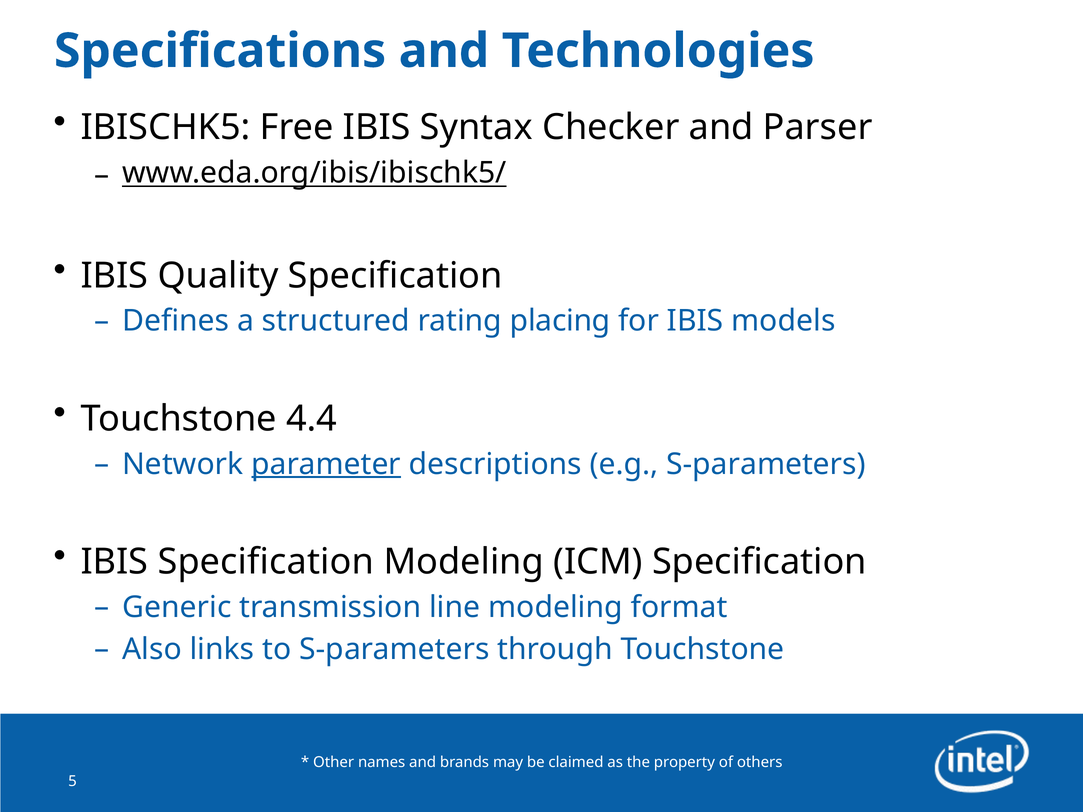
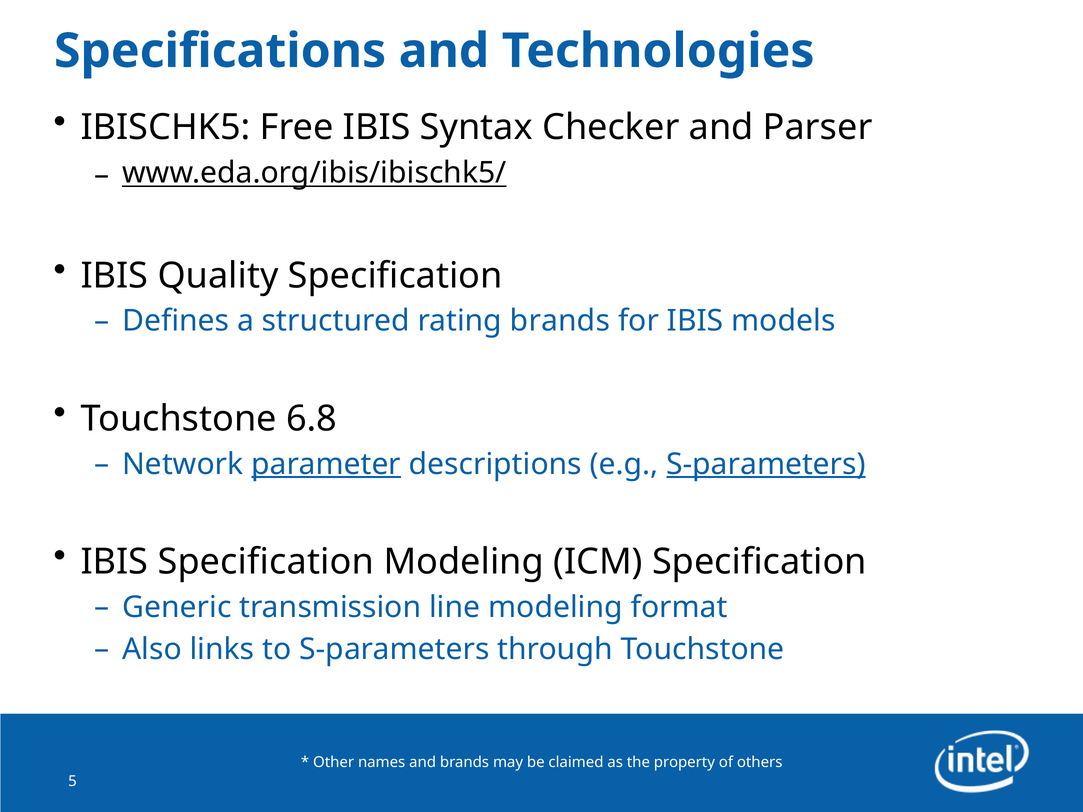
rating placing: placing -> brands
4.4: 4.4 -> 6.8
S-parameters at (766, 464) underline: none -> present
